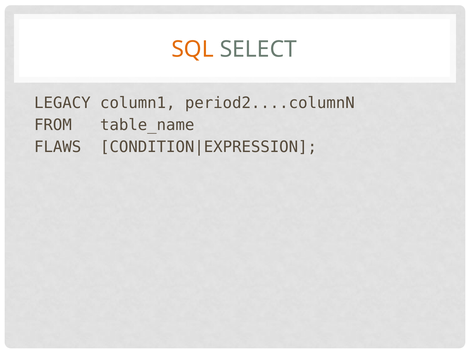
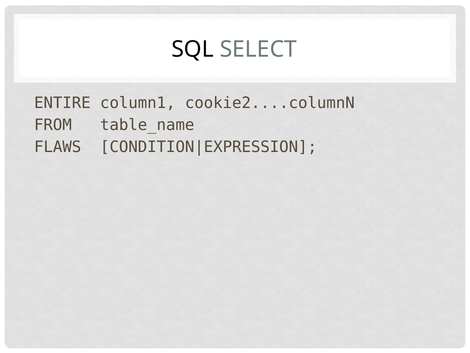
SQL colour: orange -> black
LEGACY: LEGACY -> ENTIRE
period2....columnN: period2....columnN -> cookie2....columnN
